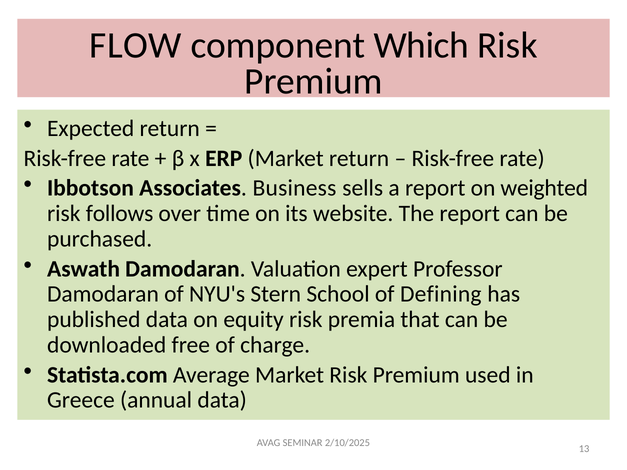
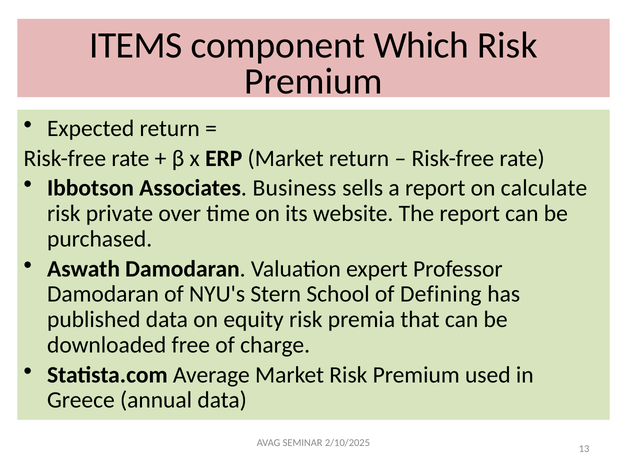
FLOW: FLOW -> ITEMS
weighted: weighted -> calculate
follows: follows -> private
